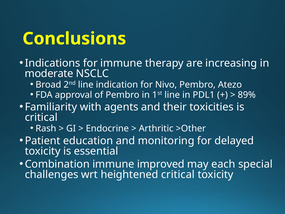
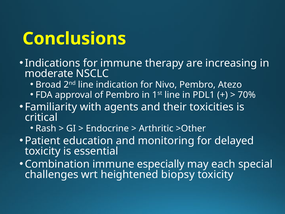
89%: 89% -> 70%
improved: improved -> especially
heightened critical: critical -> biopsy
